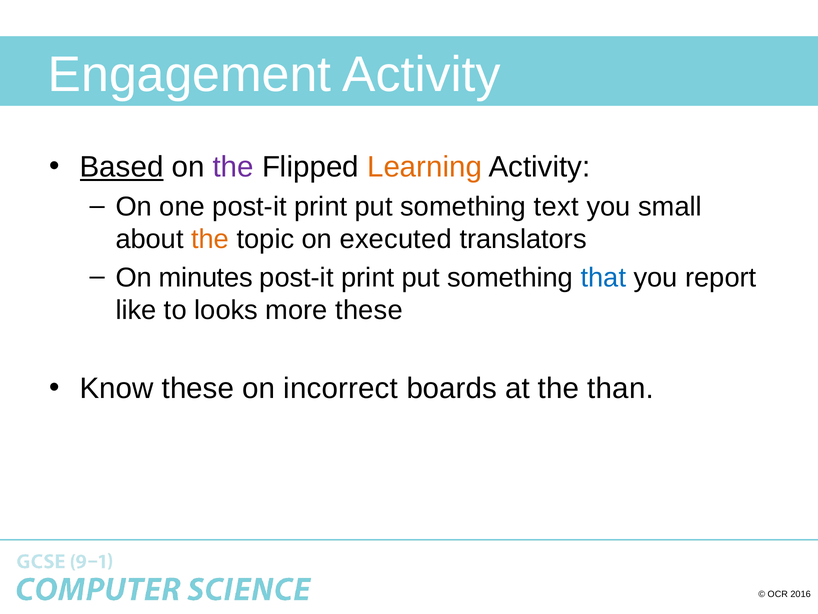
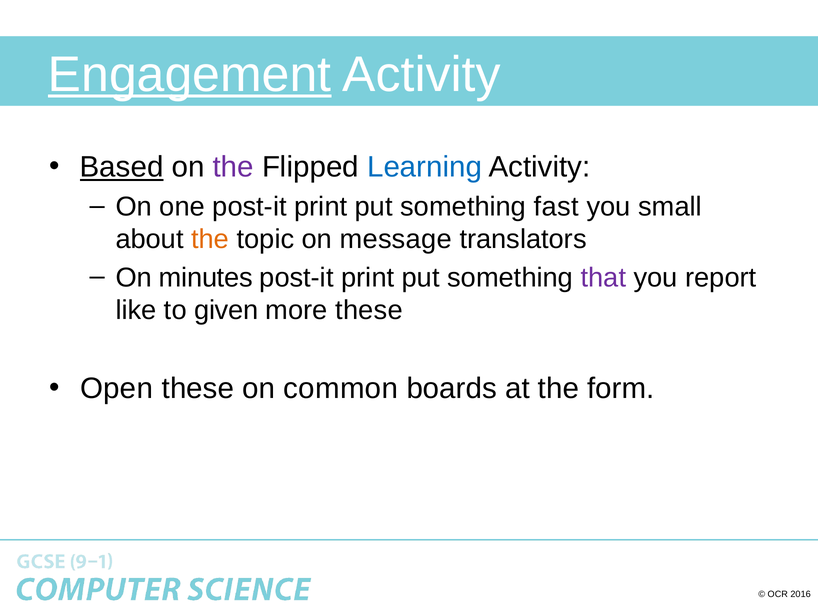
Engagement underline: none -> present
Learning colour: orange -> blue
text: text -> fast
executed: executed -> message
that colour: blue -> purple
looks: looks -> given
Know: Know -> Open
incorrect: incorrect -> common
than: than -> form
